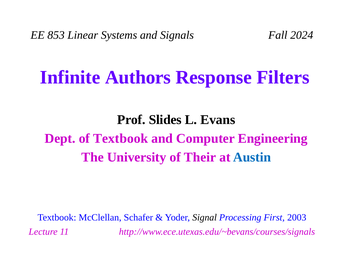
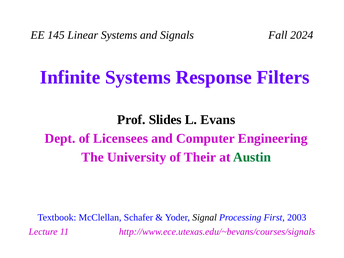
853: 853 -> 145
Infinite Authors: Authors -> Systems
of Textbook: Textbook -> Licensees
Austin colour: blue -> green
